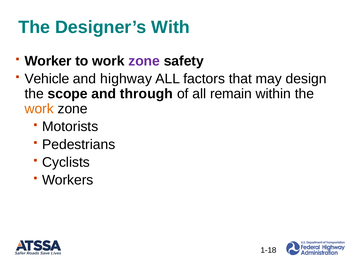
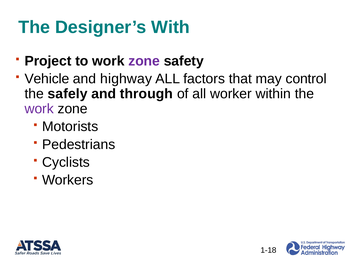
Worker: Worker -> Project
design: design -> control
scope: scope -> safely
remain: remain -> worker
work at (39, 109) colour: orange -> purple
